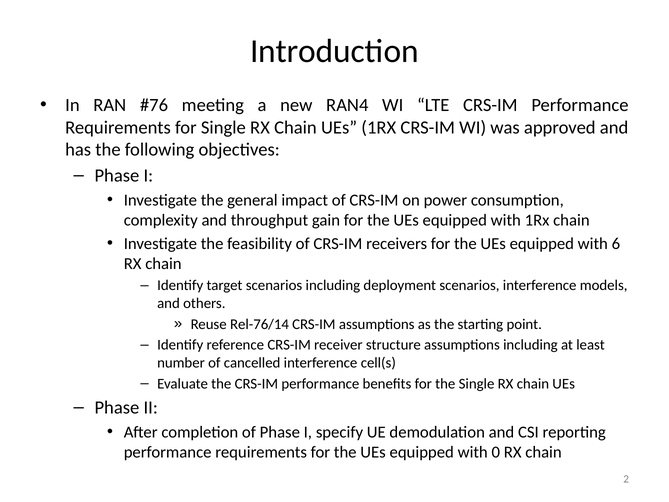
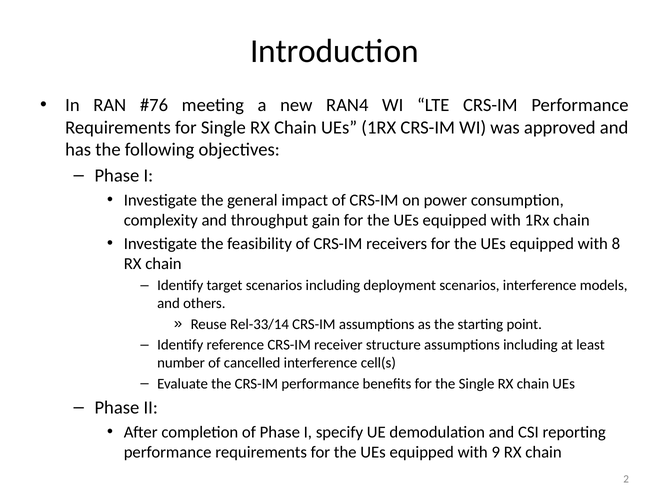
6: 6 -> 8
Rel-76/14: Rel-76/14 -> Rel-33/14
0: 0 -> 9
